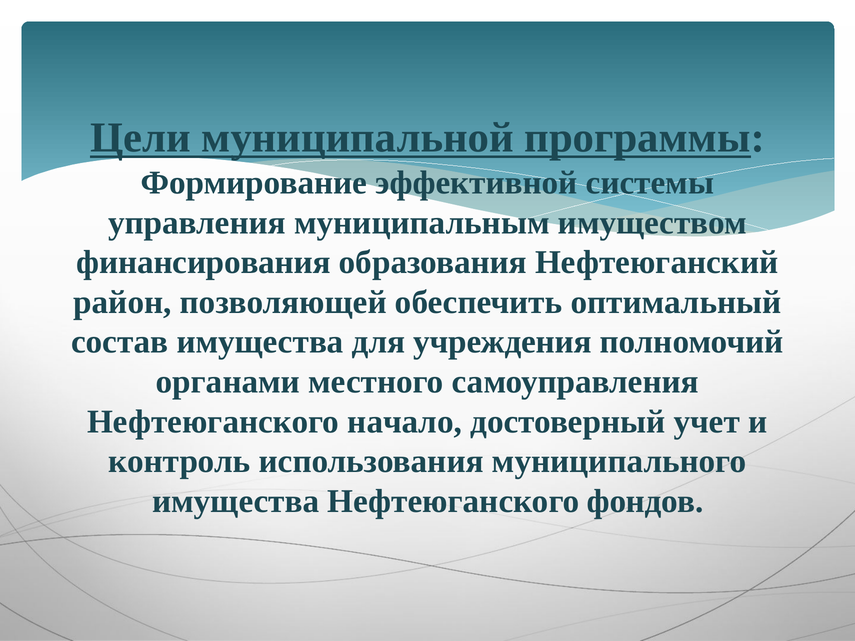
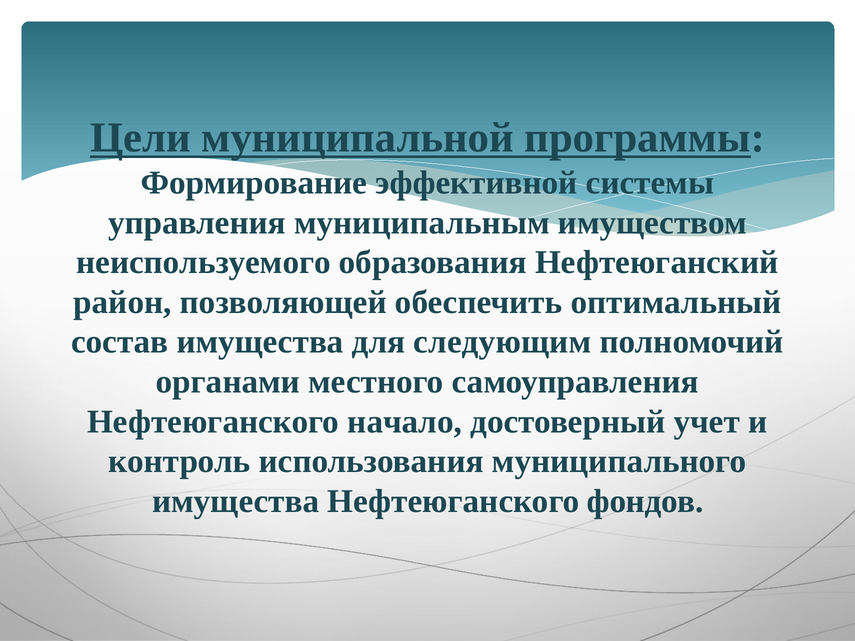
финансирования: финансирования -> неиспользуемого
учреждения: учреждения -> следующим
